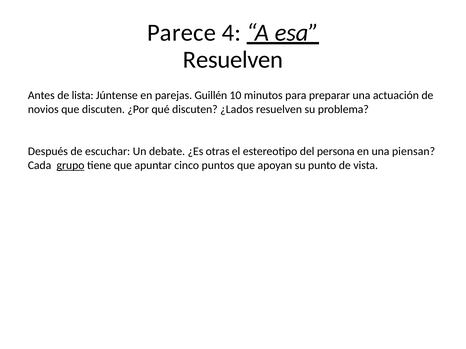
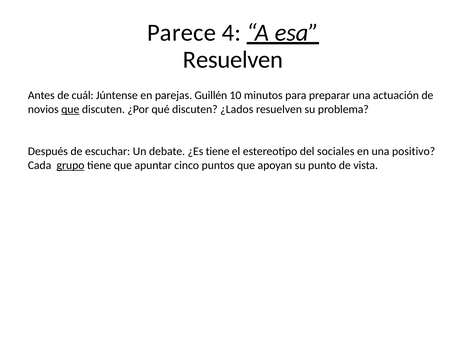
lista: lista -> cuál
que at (70, 109) underline: none -> present
¿Es otras: otras -> tiene
persona: persona -> sociales
piensan: piensan -> positivo
